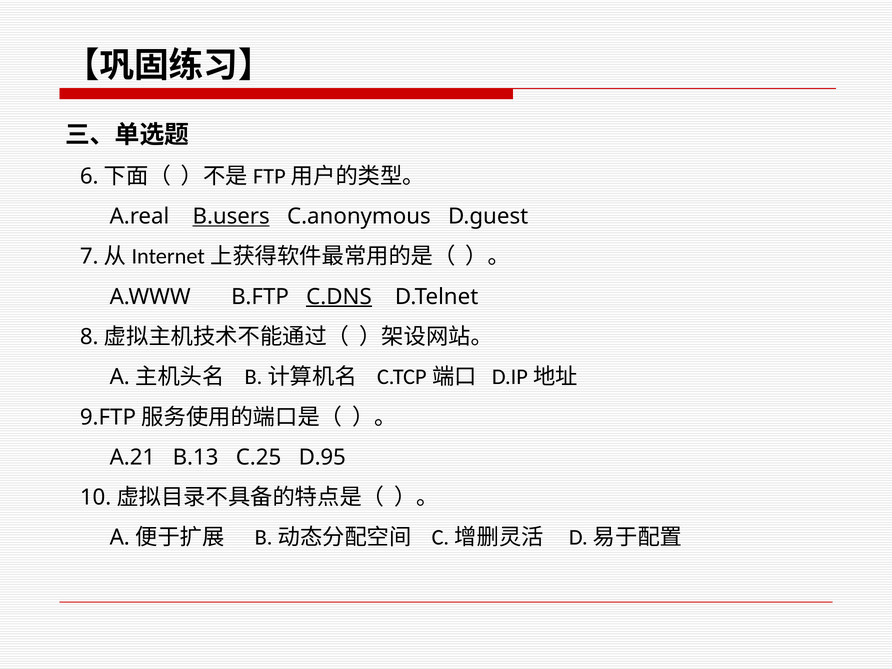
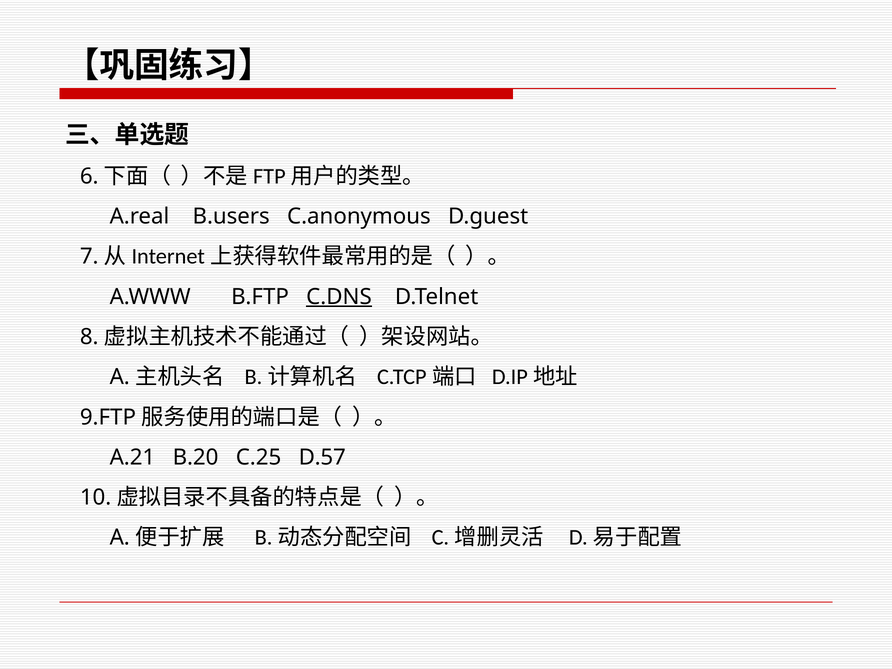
B.users underline: present -> none
B.13: B.13 -> B.20
D.95: D.95 -> D.57
